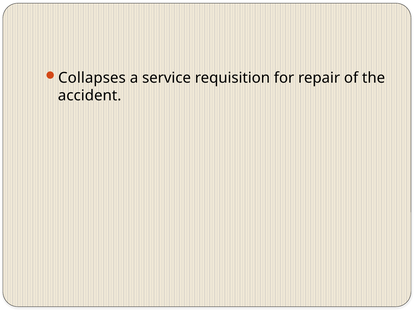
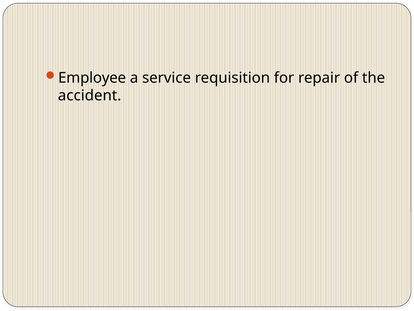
Collapses: Collapses -> Employee
